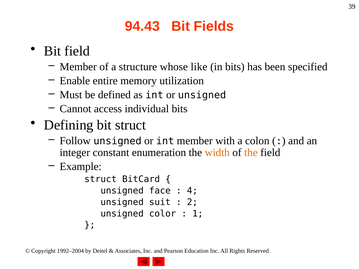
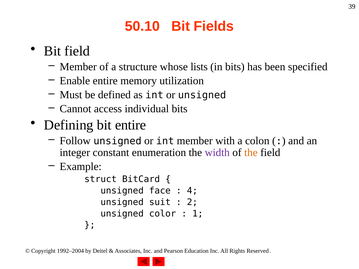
94.43: 94.43 -> 50.10
like: like -> lists
bit struct: struct -> entire
width colour: orange -> purple
